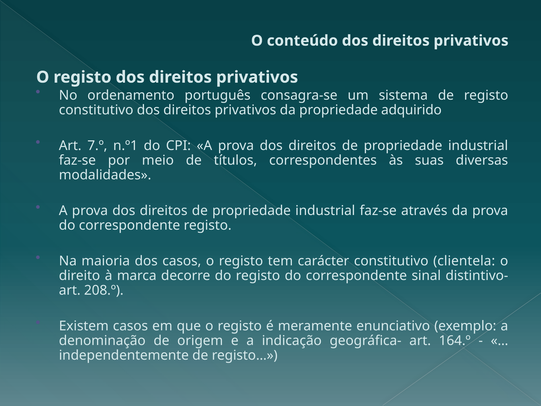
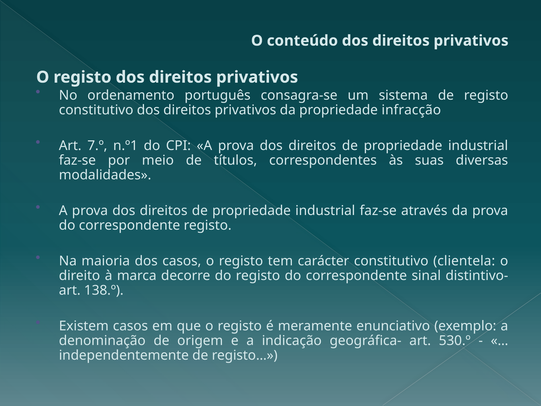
adquirido: adquirido -> infracção
208.º: 208.º -> 138.º
164.º: 164.º -> 530.º
